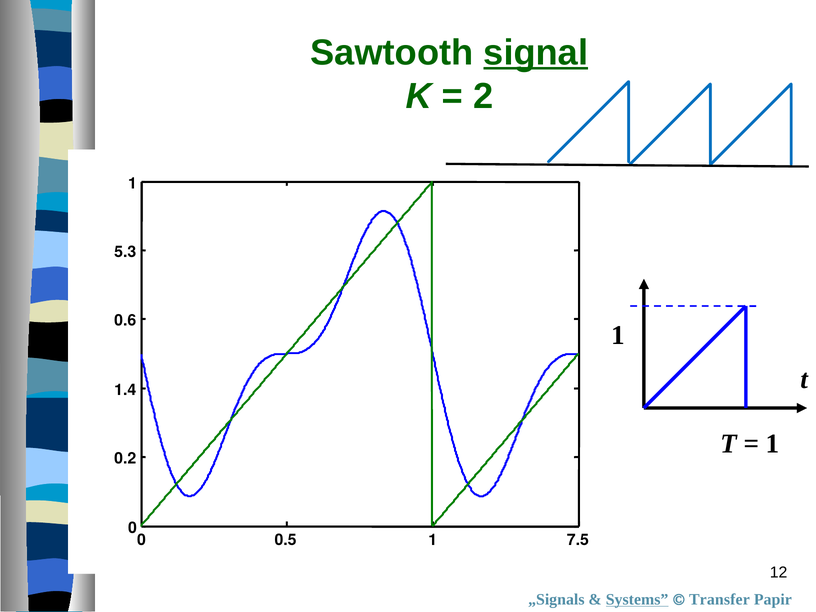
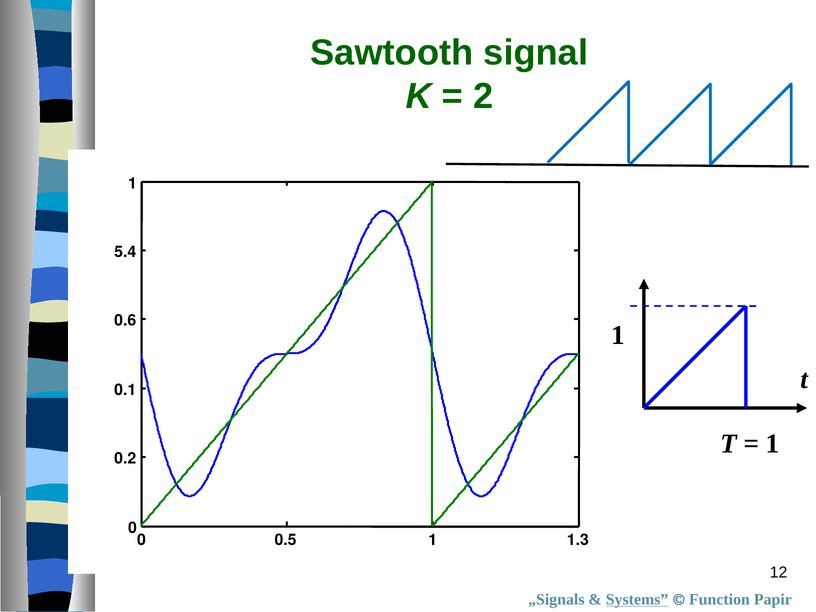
signal underline: present -> none
5.3: 5.3 -> 5.4
1.4: 1.4 -> 0.1
7.5: 7.5 -> 1.3
Transfer: Transfer -> Function
